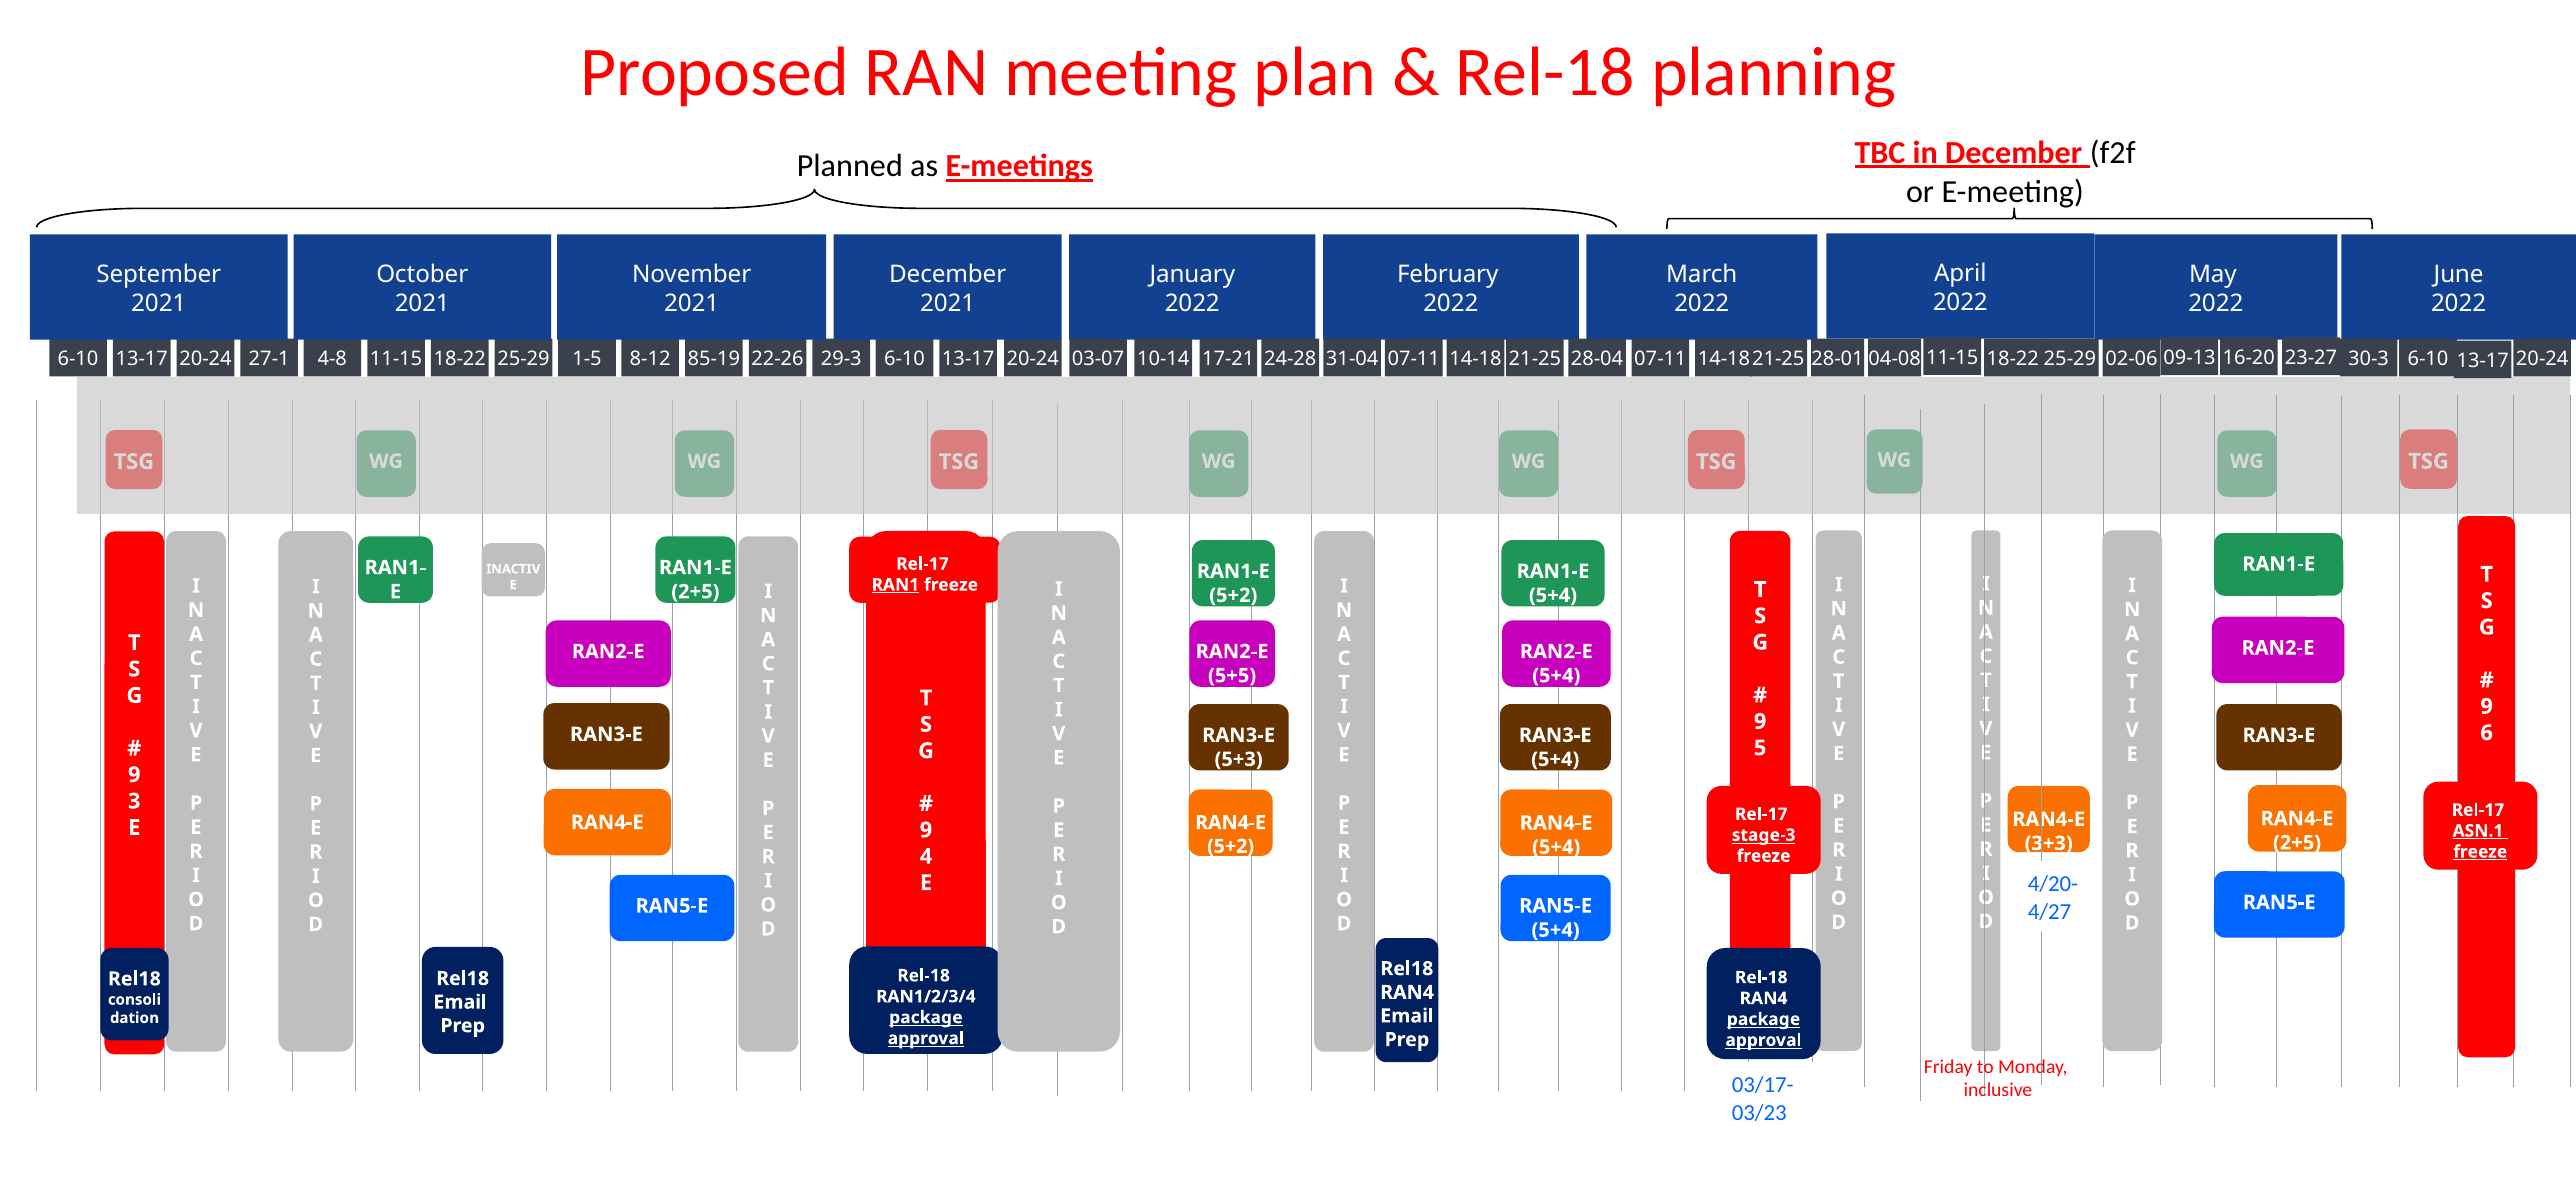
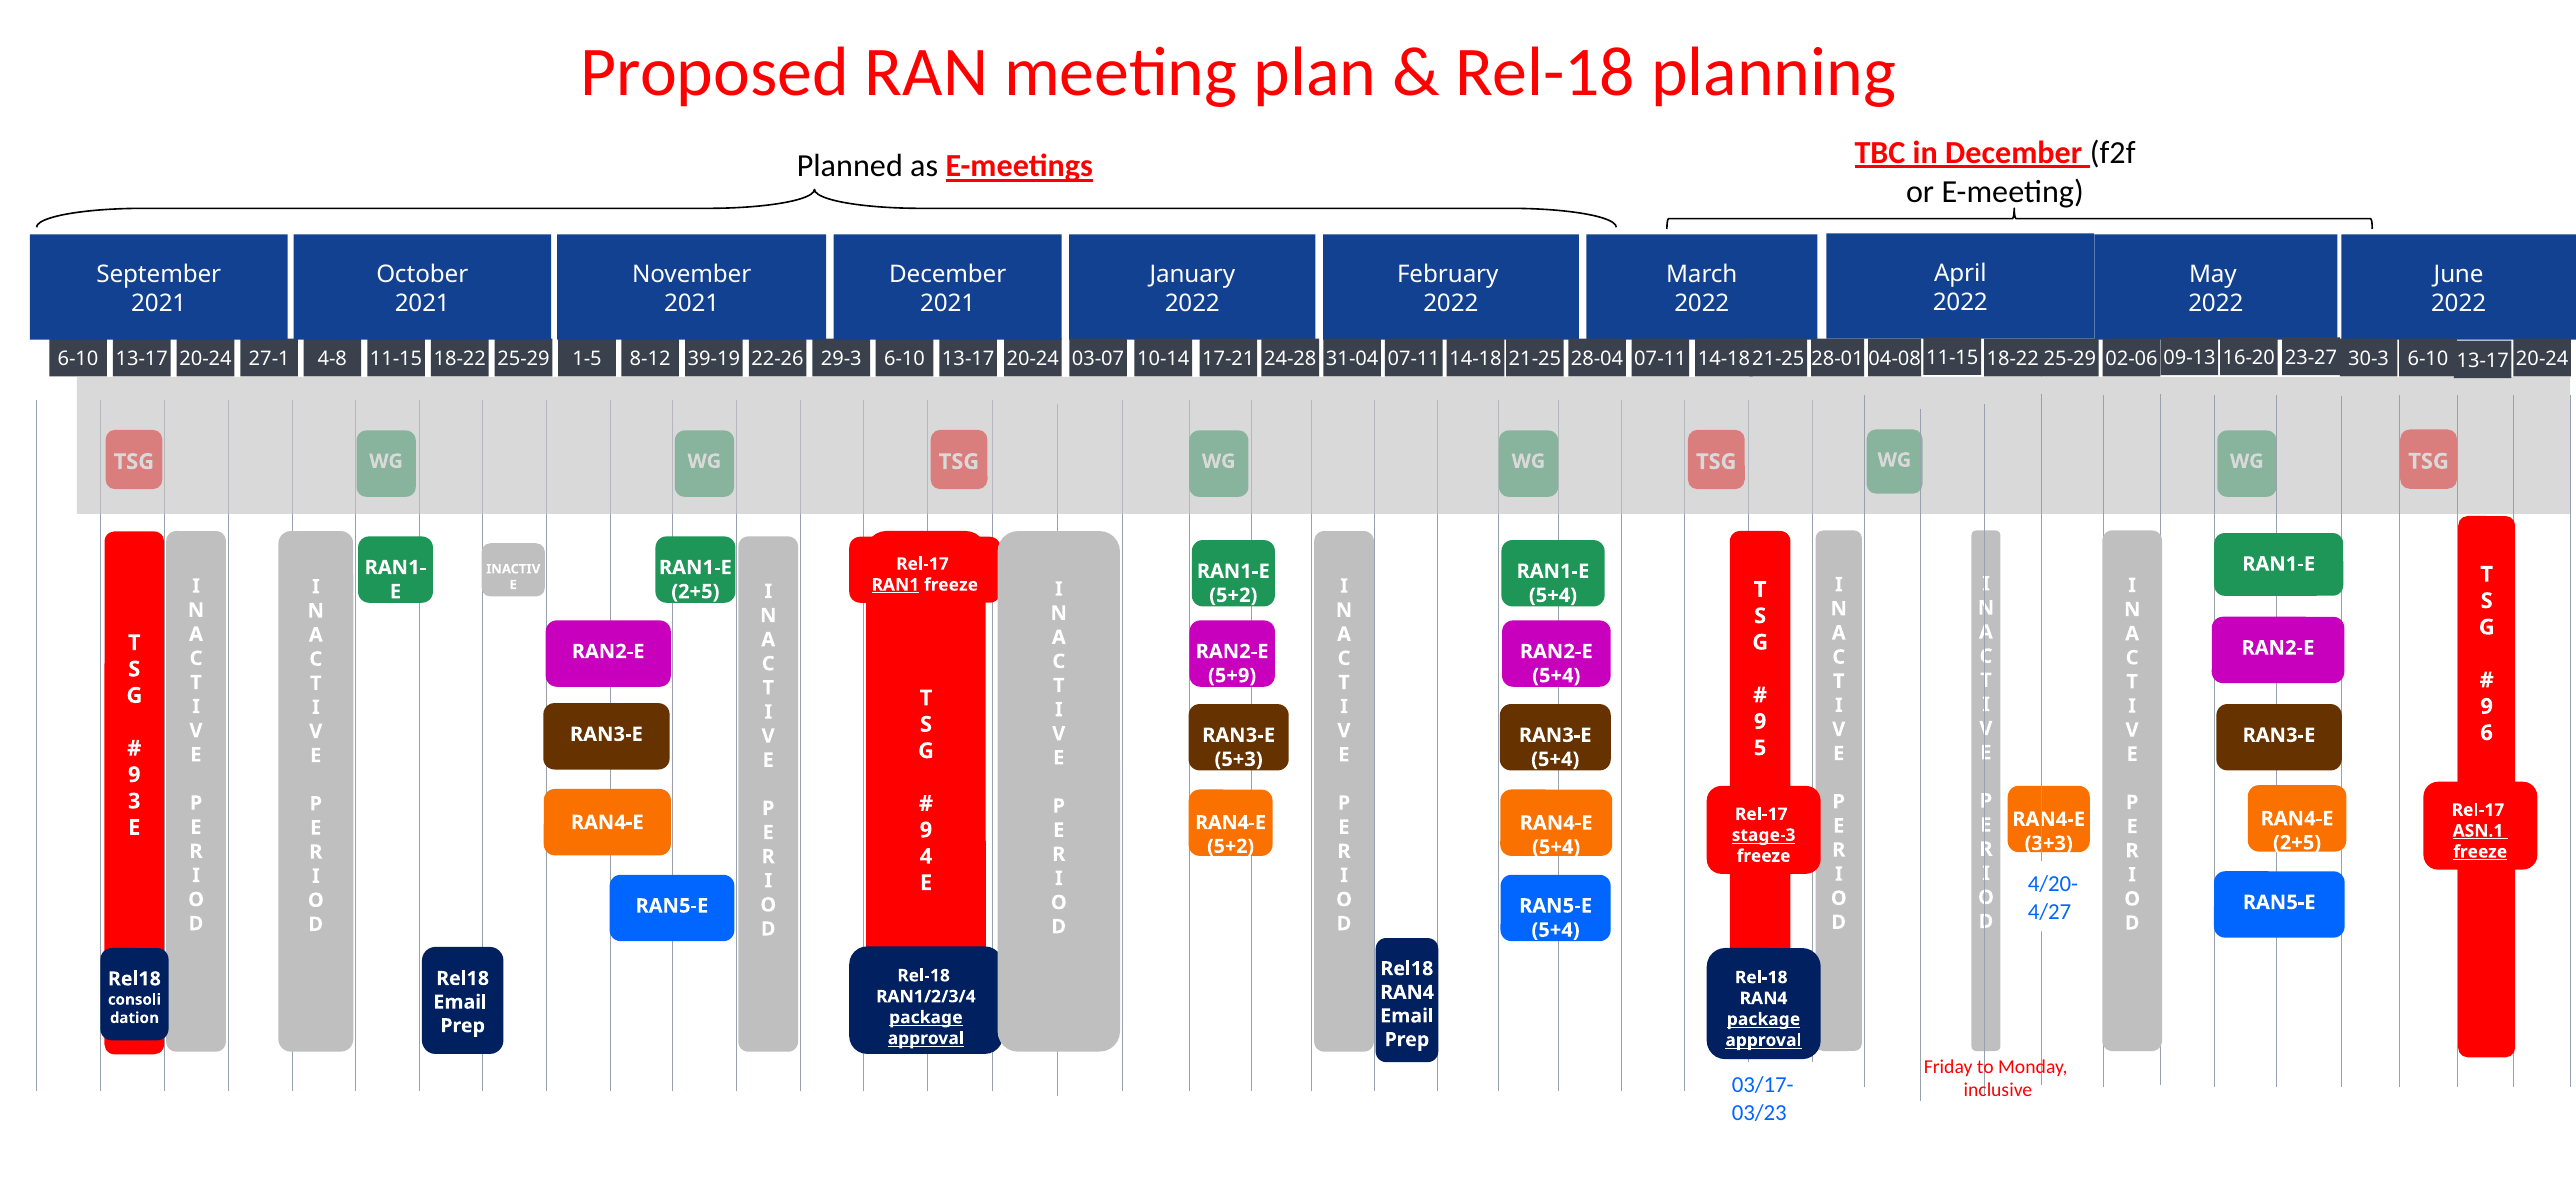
85-19: 85-19 -> 39-19
5+5: 5+5 -> 5+9
